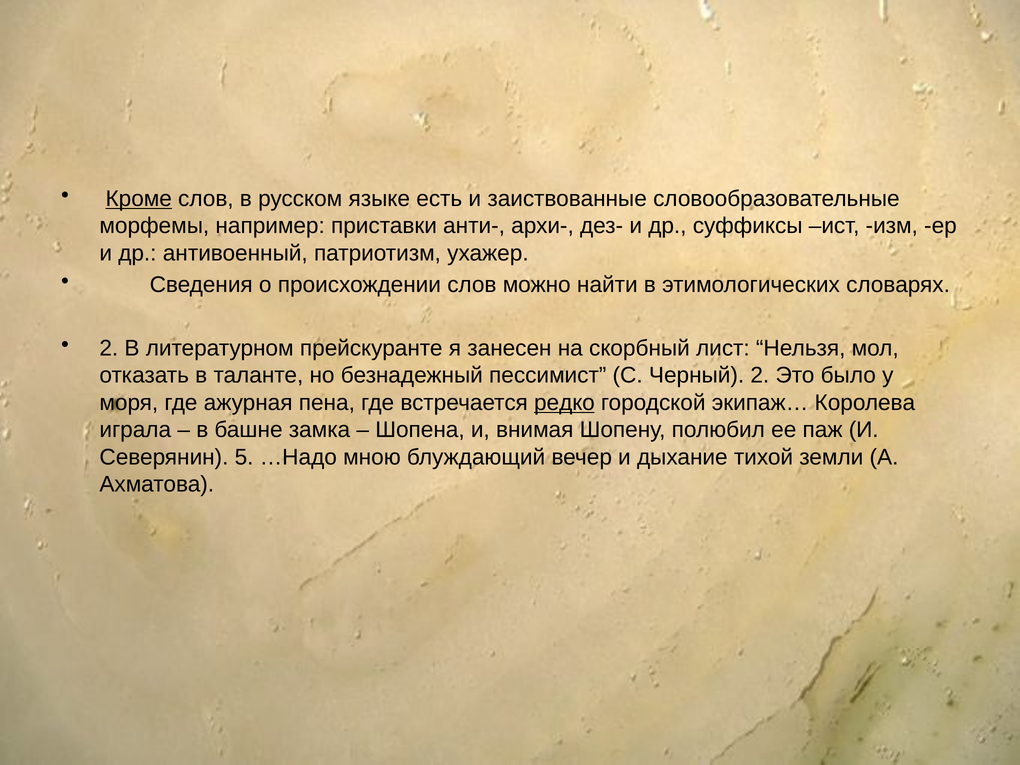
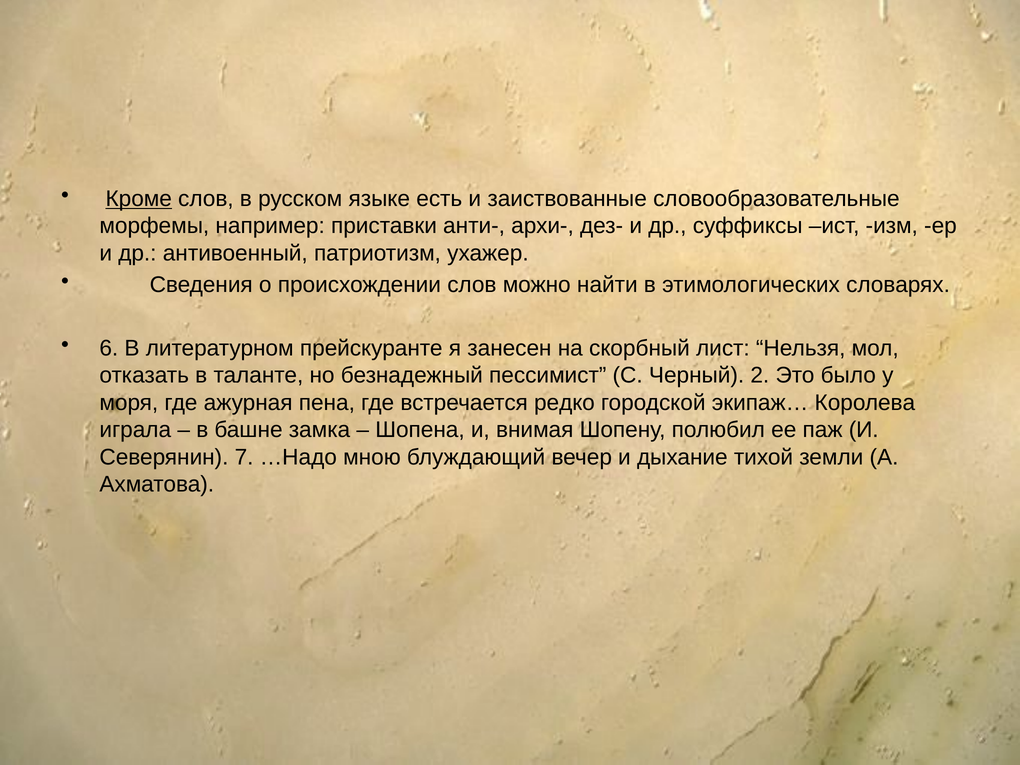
2 at (109, 348): 2 -> 6
редко underline: present -> none
5: 5 -> 7
